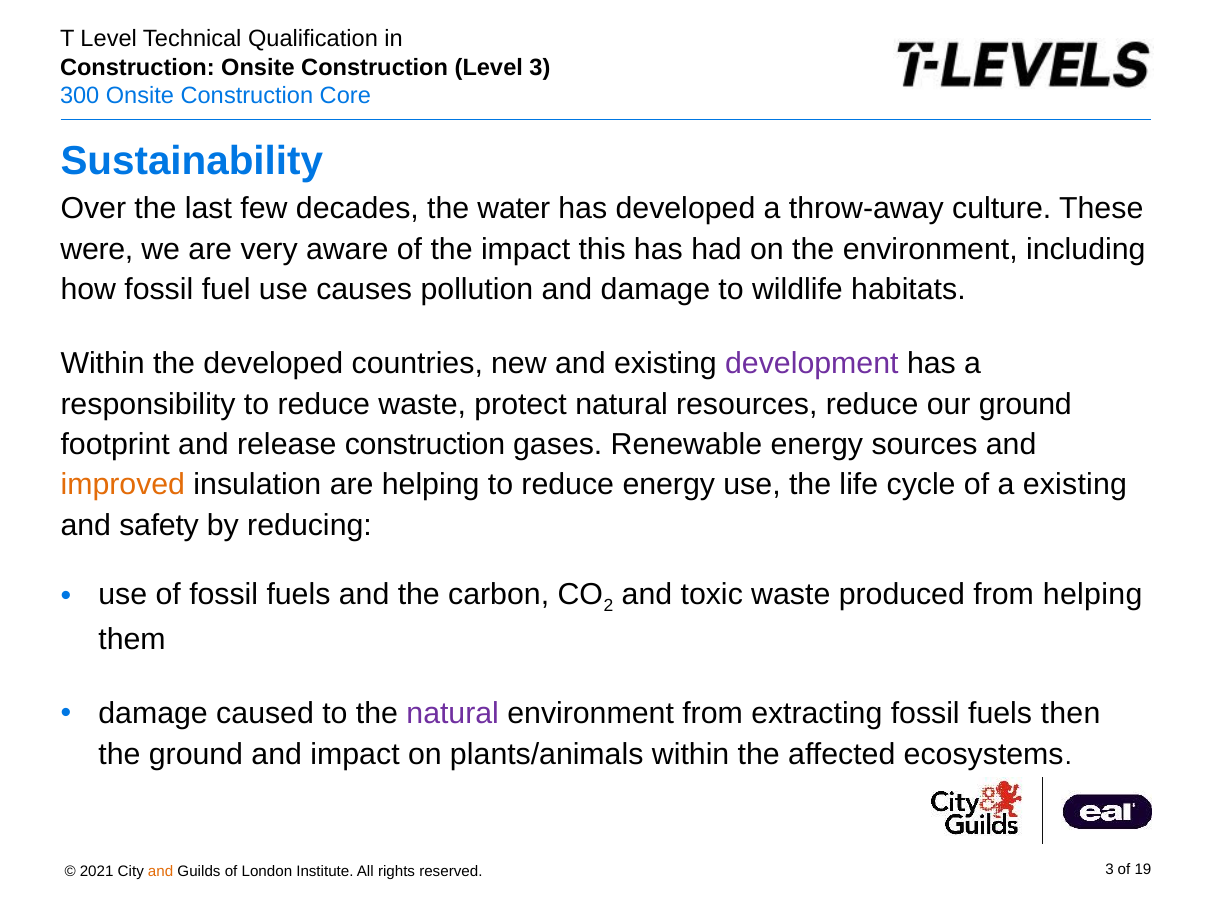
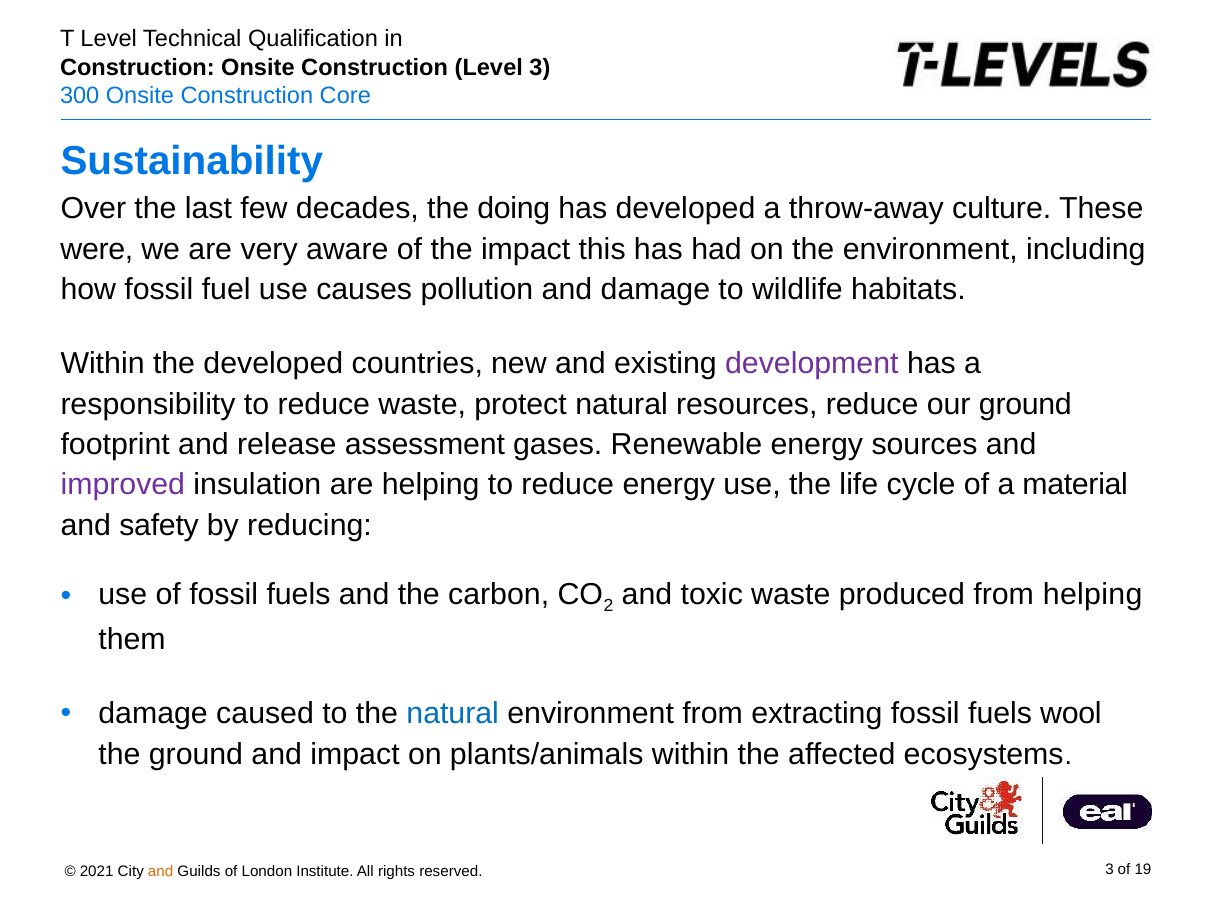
water: water -> doing
release construction: construction -> assessment
improved colour: orange -> purple
a existing: existing -> material
natural at (453, 714) colour: purple -> blue
then: then -> wool
